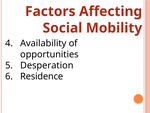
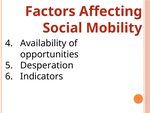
Residence: Residence -> Indicators
